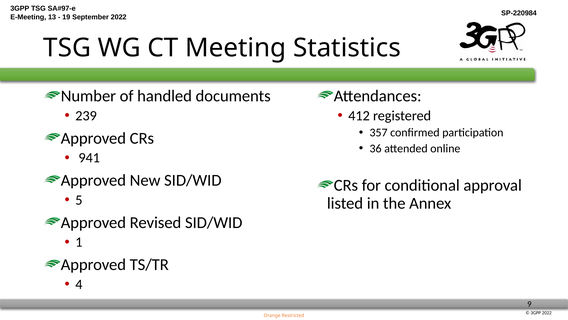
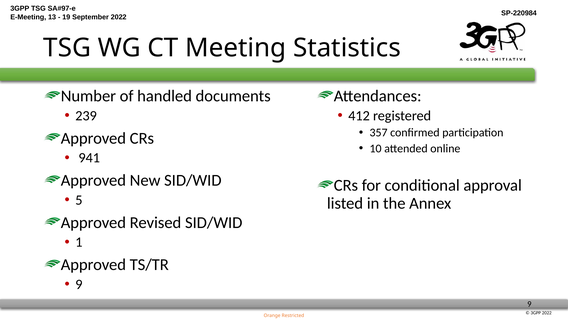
36: 36 -> 10
4 at (79, 284): 4 -> 9
